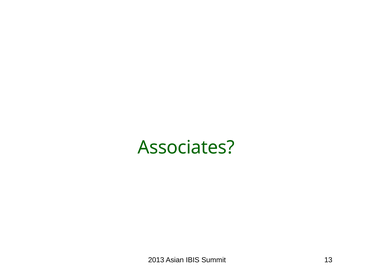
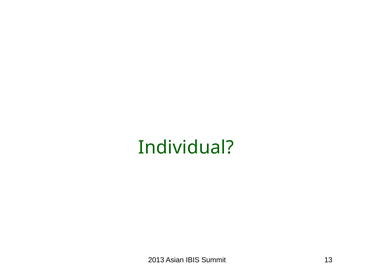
Associates: Associates -> Individual
